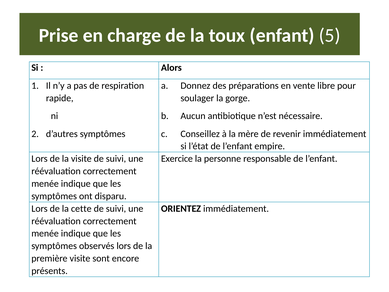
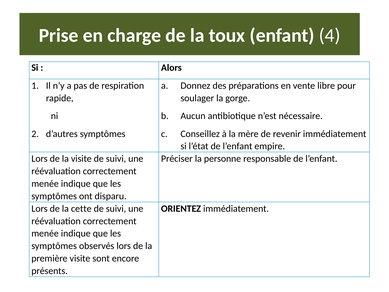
5: 5 -> 4
Exercice: Exercice -> Préciser
